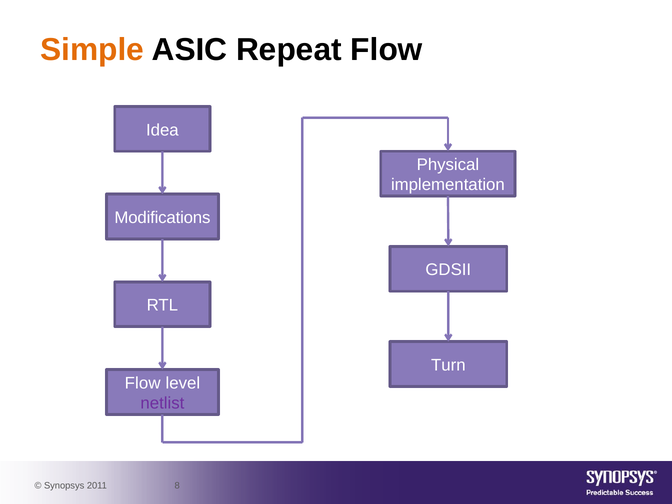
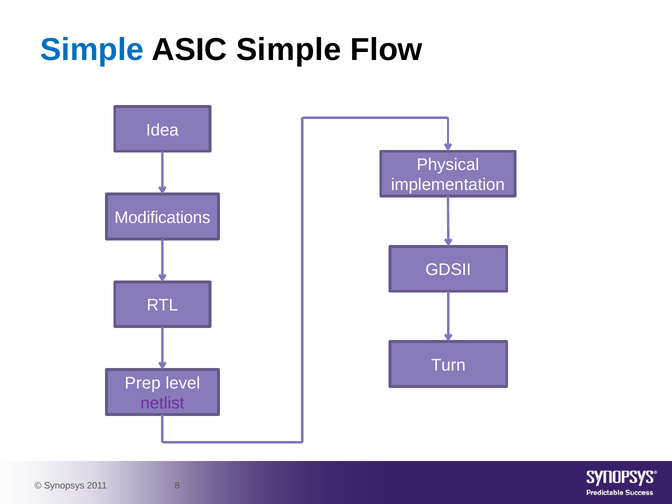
Simple at (92, 50) colour: orange -> blue
ASIC Repeat: Repeat -> Simple
Flow at (143, 383): Flow -> Prep
